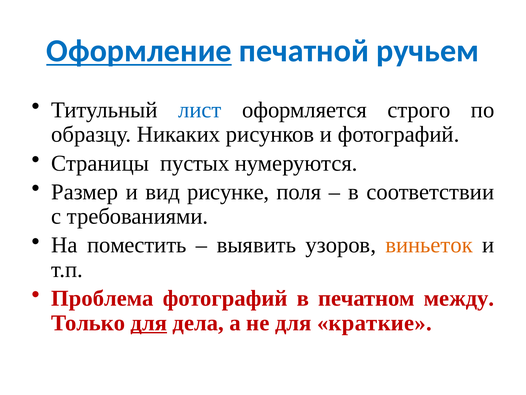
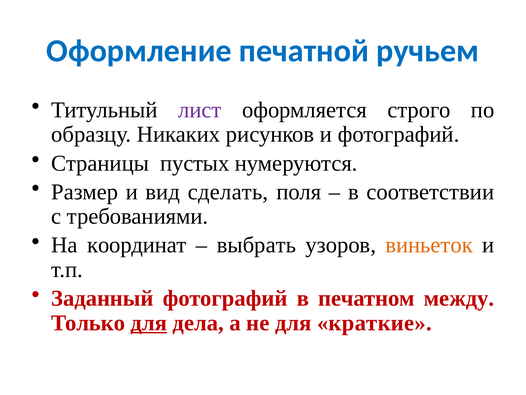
Оформление underline: present -> none
лист colour: blue -> purple
рисунке: рисунке -> сделать
поместить: поместить -> координат
выявить: выявить -> выбрать
Проблема: Проблема -> Заданный
